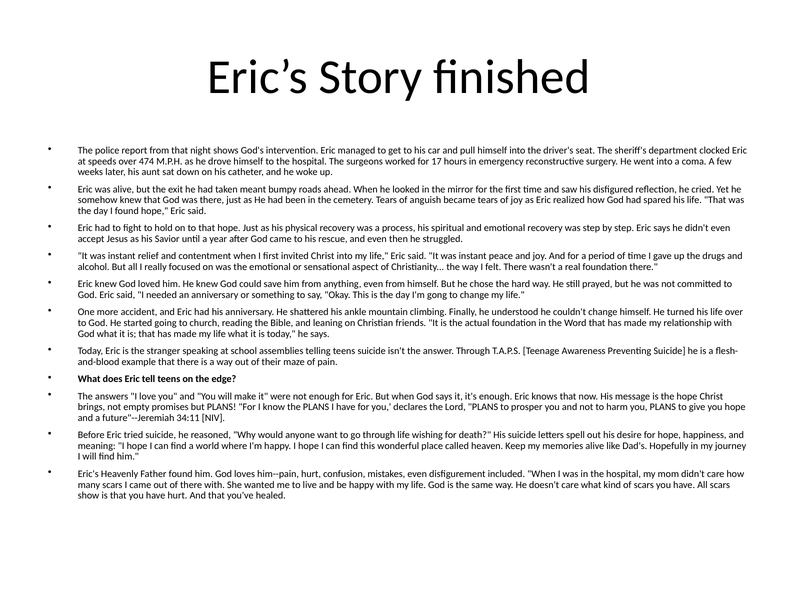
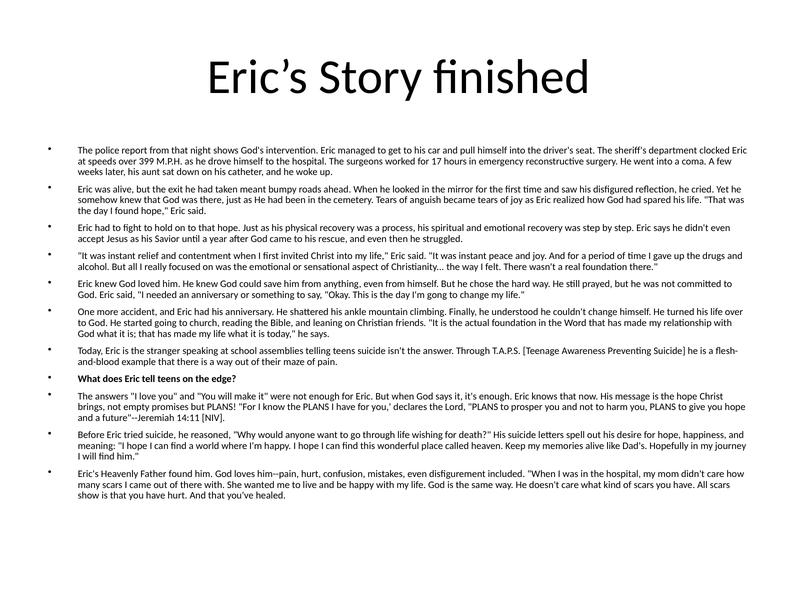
474: 474 -> 399
34:11: 34:11 -> 14:11
